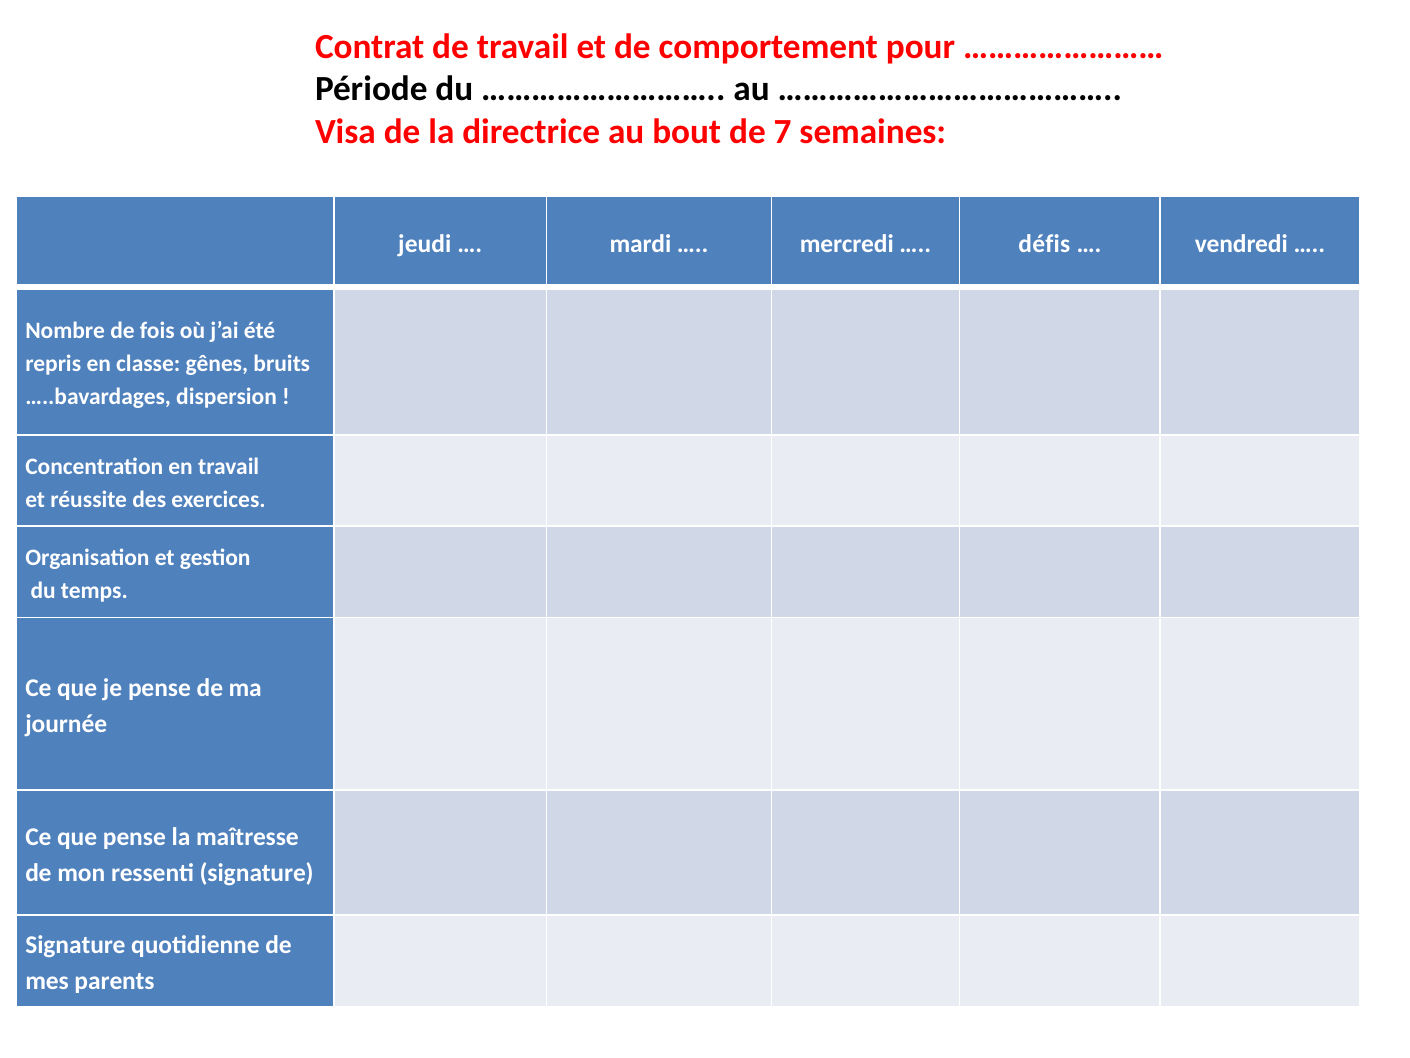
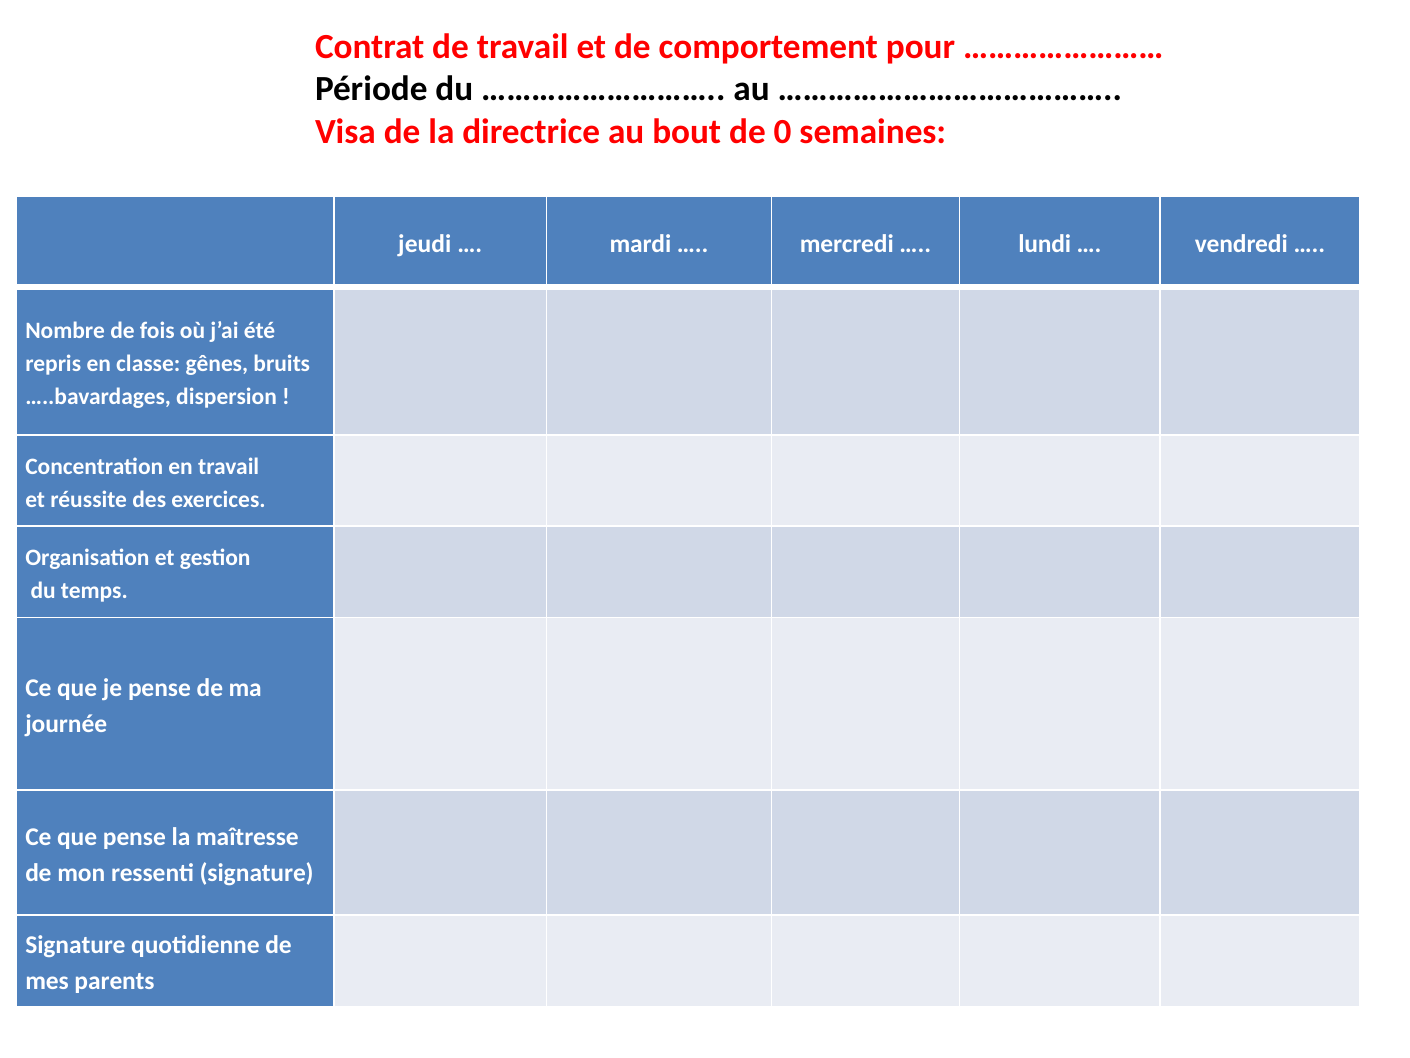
7: 7 -> 0
défis: défis -> lundi
